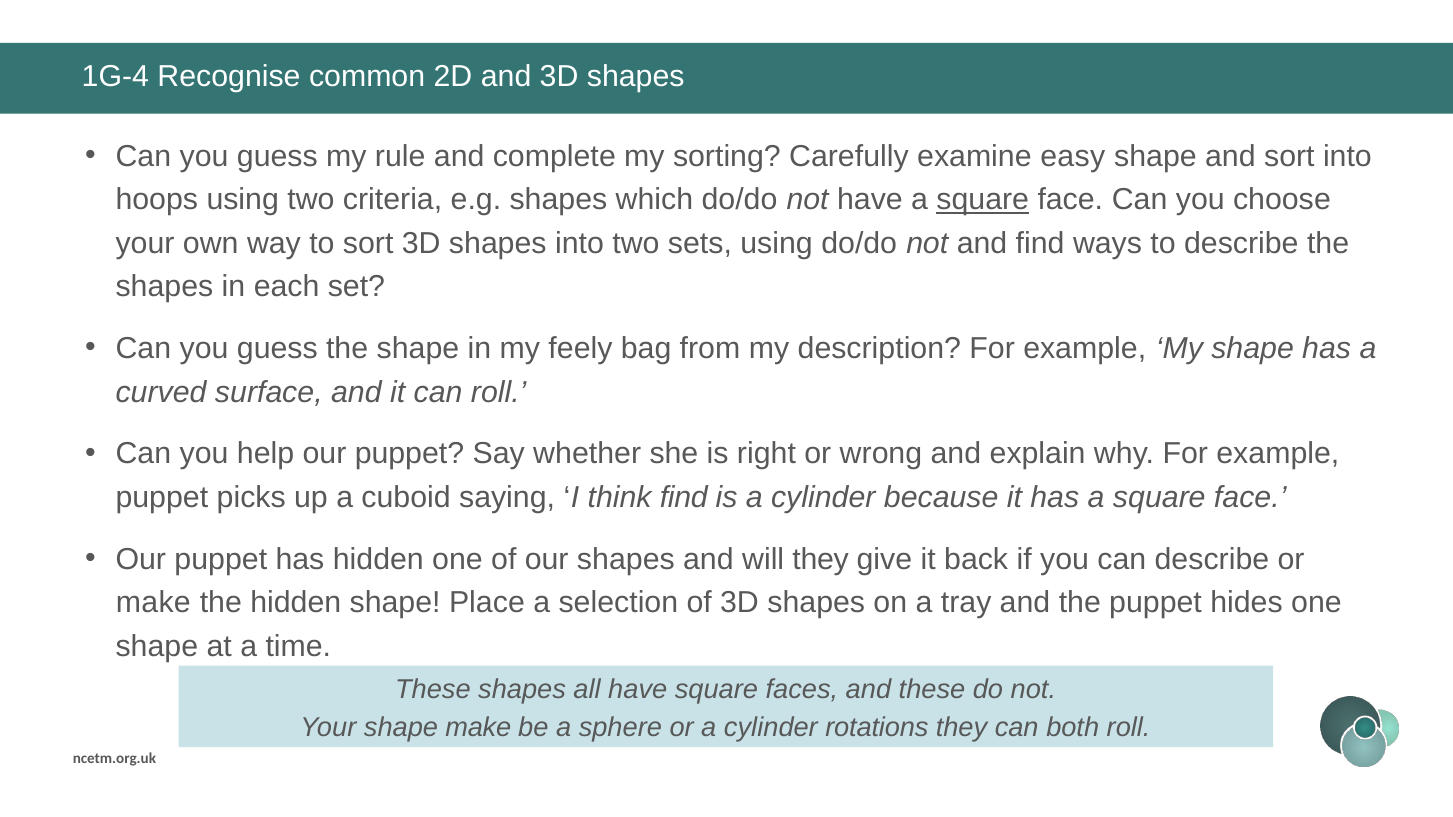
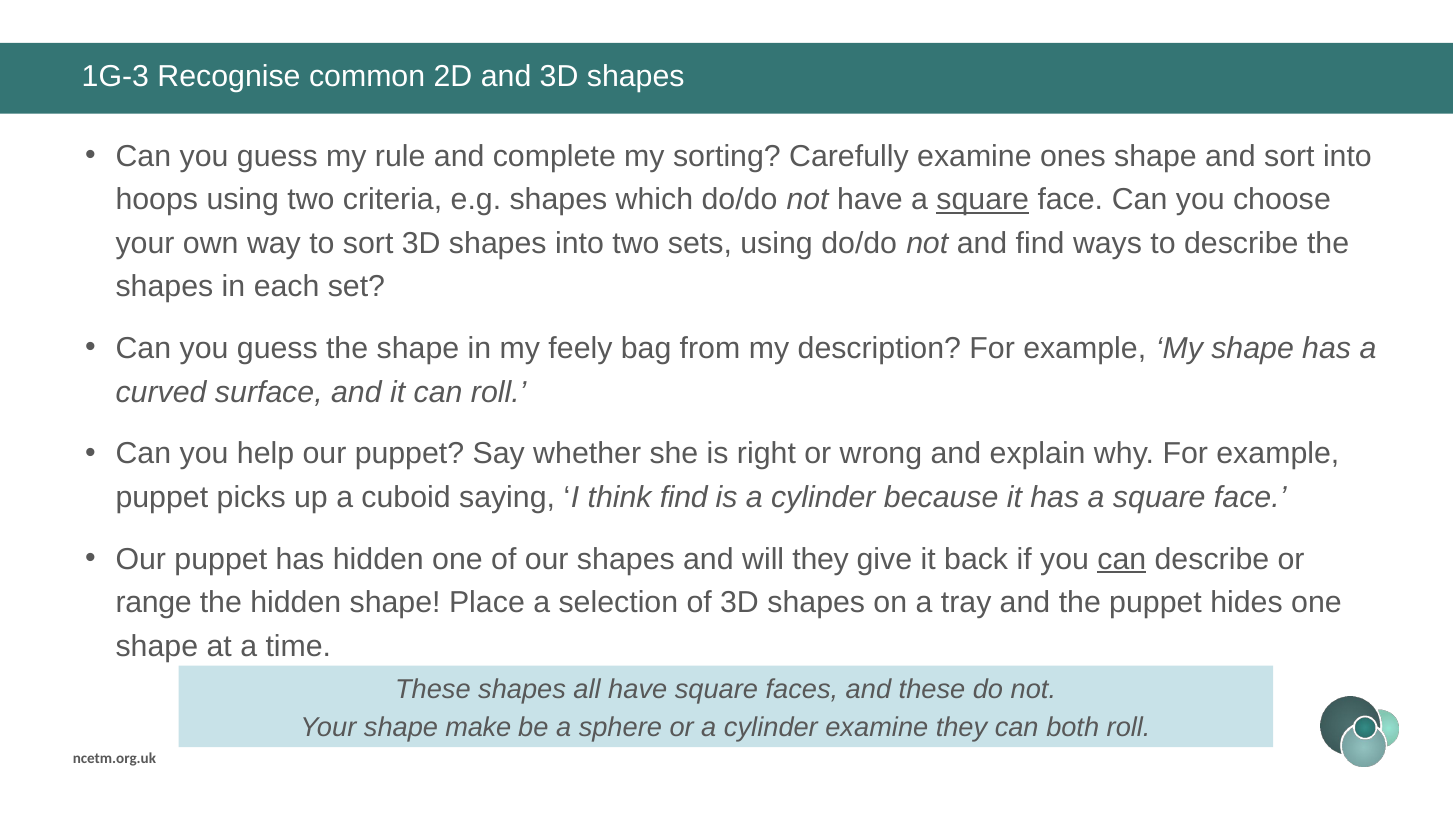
1G-4: 1G-4 -> 1G-3
easy: easy -> ones
can at (1122, 559) underline: none -> present
make at (153, 603): make -> range
cylinder rotations: rotations -> examine
